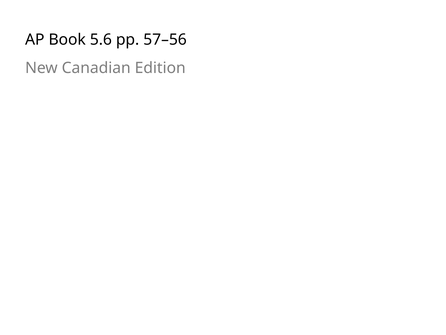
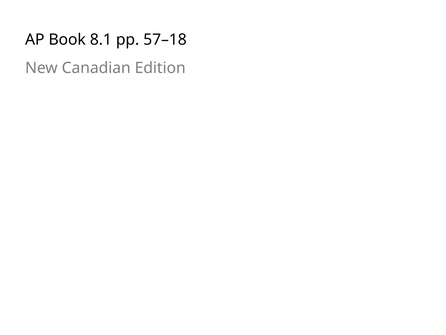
5.6: 5.6 -> 8.1
57–56: 57–56 -> 57–18
